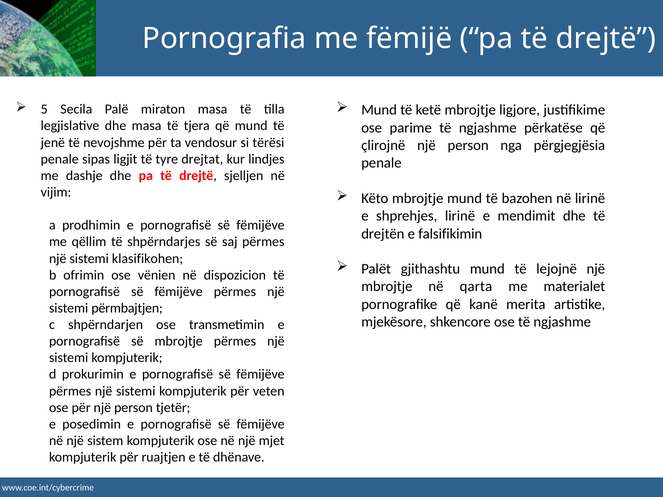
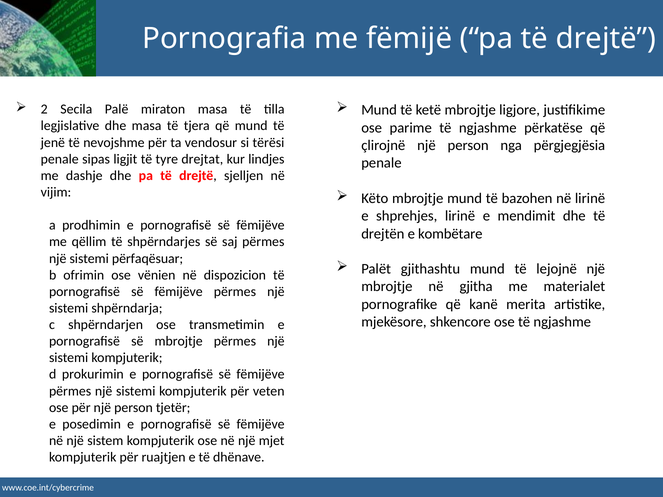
5: 5 -> 2
falsifikimin: falsifikimin -> kombëtare
klasifikohen: klasifikohen -> përfaqësuar
qarta: qarta -> gjitha
përmbajtjen: përmbajtjen -> shpërndarja
